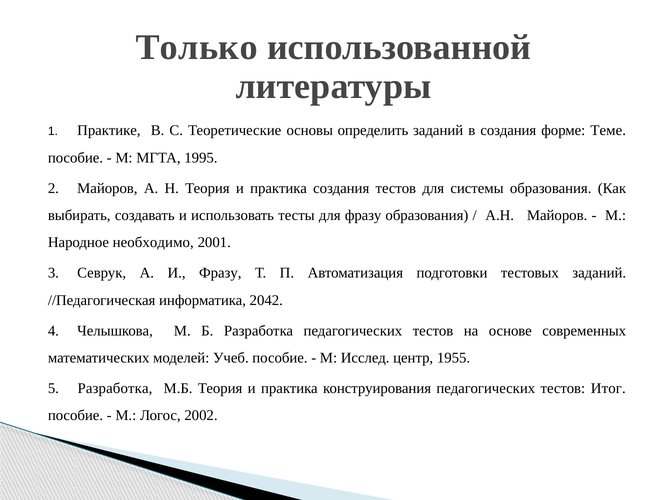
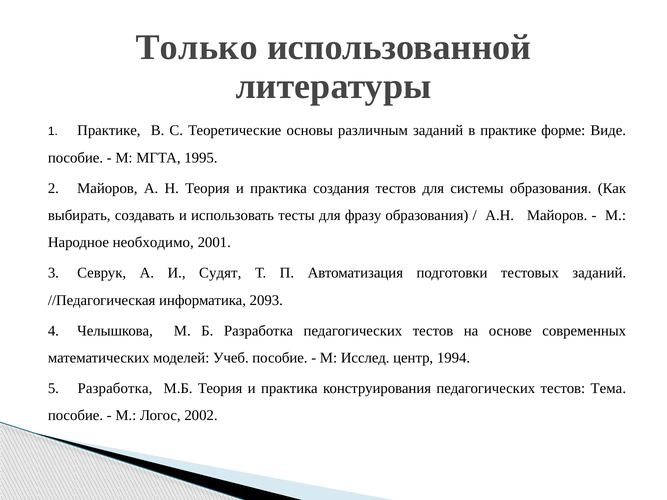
определить: определить -> различным
в создания: создания -> практике
Теме: Теме -> Виде
И Фразу: Фразу -> Судят
2042: 2042 -> 2093
1955: 1955 -> 1994
Итог: Итог -> Тема
